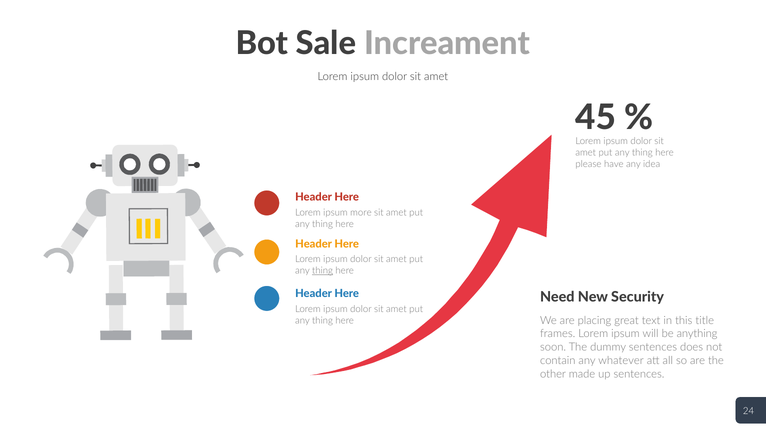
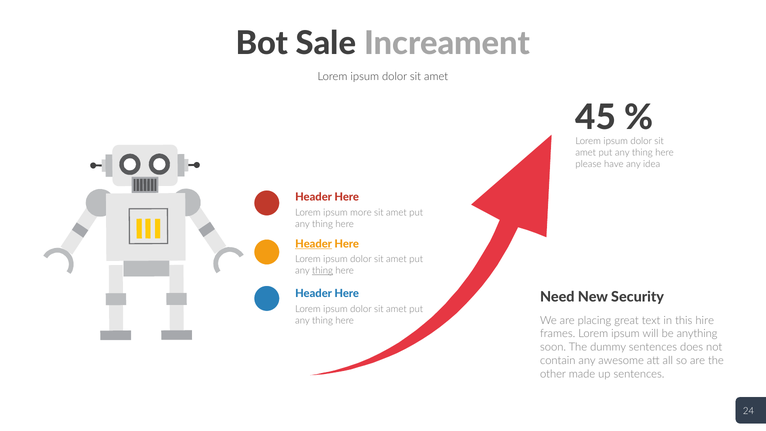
Header at (314, 244) underline: none -> present
title: title -> hire
whatever: whatever -> awesome
